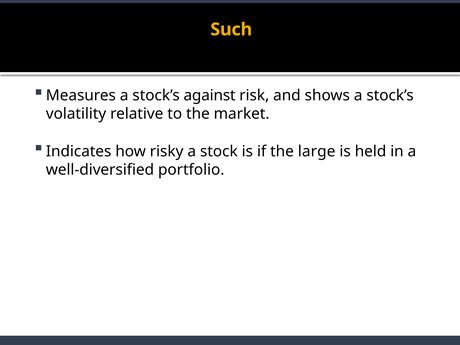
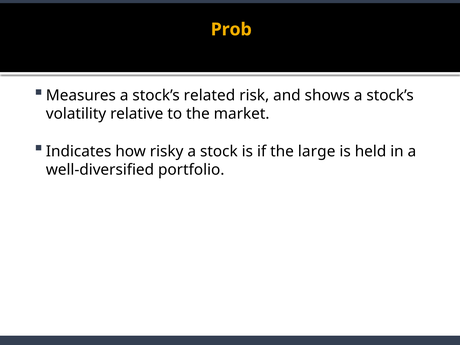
Such: Such -> Prob
against: against -> related
